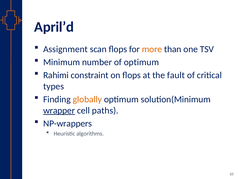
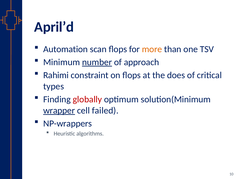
Assignment: Assignment -> Automation
number underline: none -> present
of optimum: optimum -> approach
fault: fault -> does
globally colour: orange -> red
paths: paths -> failed
